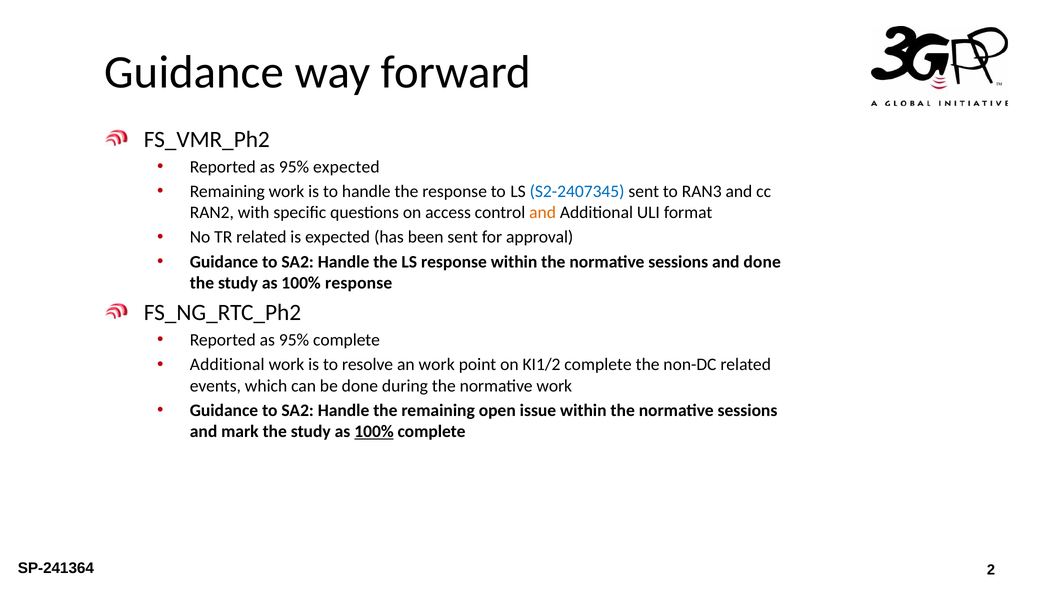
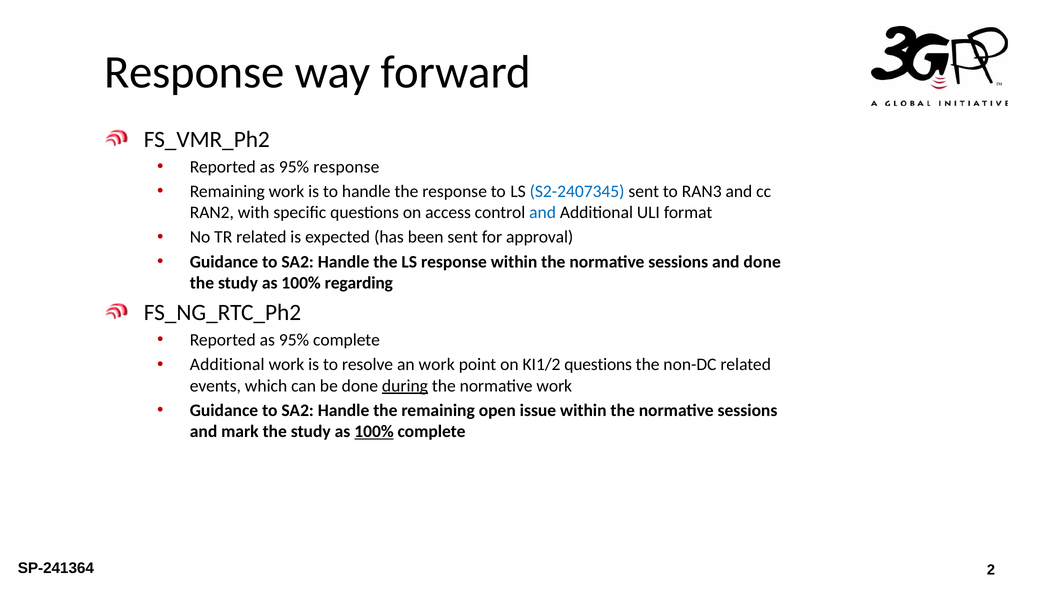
Guidance at (194, 72): Guidance -> Response
95% expected: expected -> response
and at (543, 213) colour: orange -> blue
100% response: response -> regarding
KI1/2 complete: complete -> questions
during underline: none -> present
